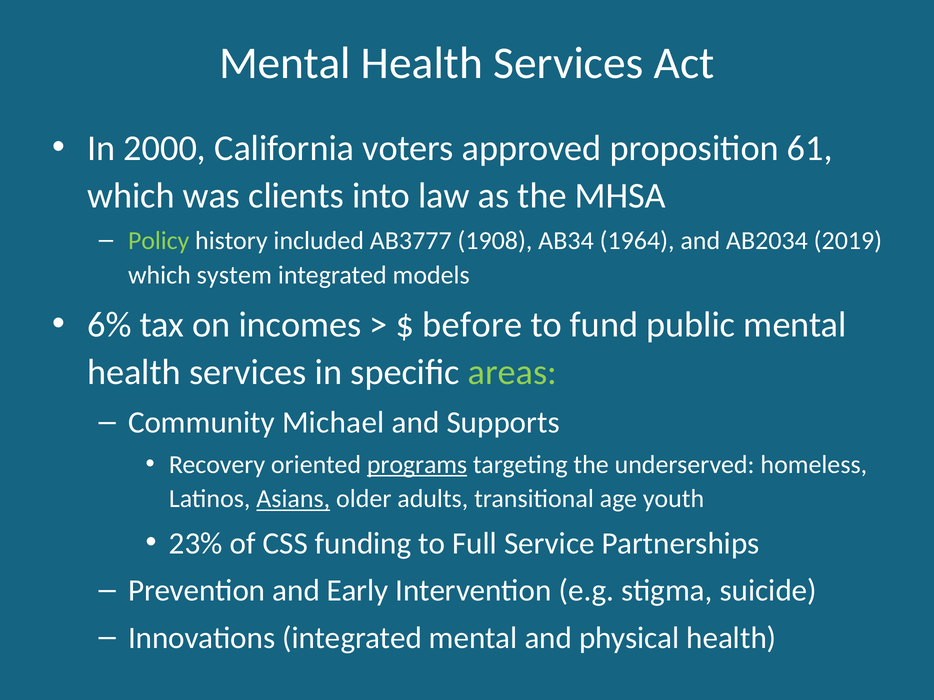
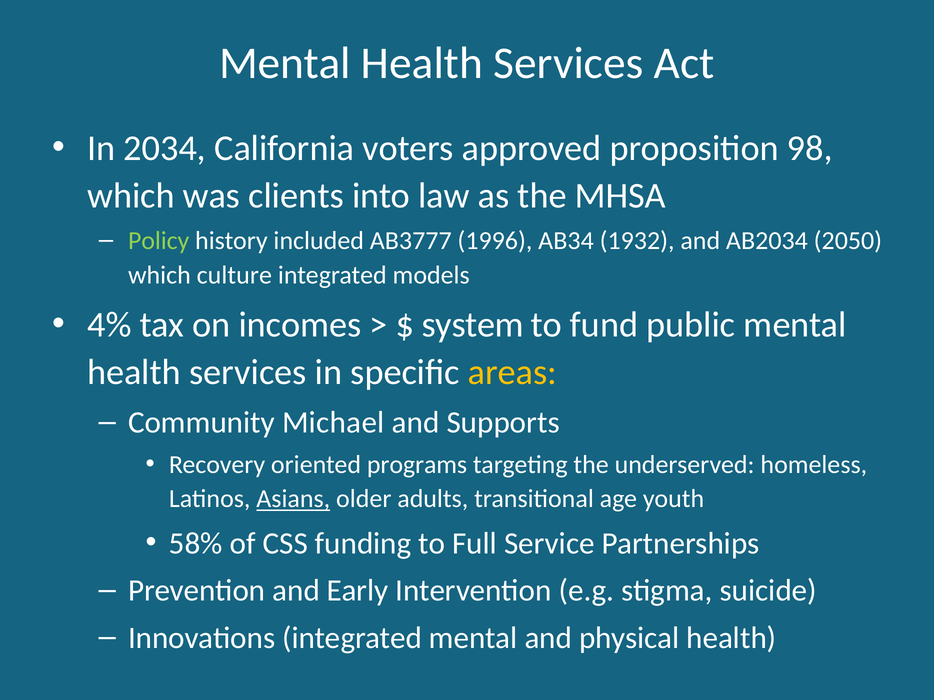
2000: 2000 -> 2034
61: 61 -> 98
1908: 1908 -> 1996
1964: 1964 -> 1932
2019: 2019 -> 2050
system: system -> culture
6%: 6% -> 4%
before: before -> system
areas colour: light green -> yellow
programs underline: present -> none
23%: 23% -> 58%
